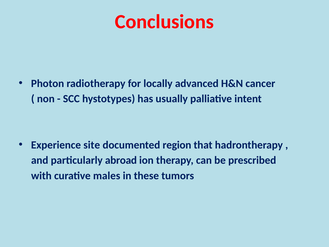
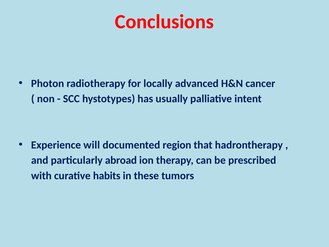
site: site -> will
males: males -> habits
